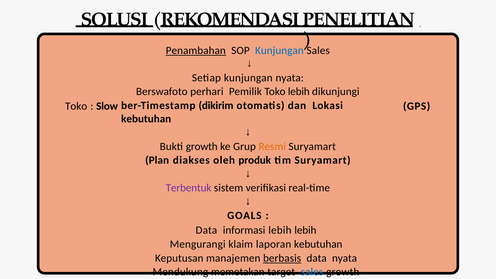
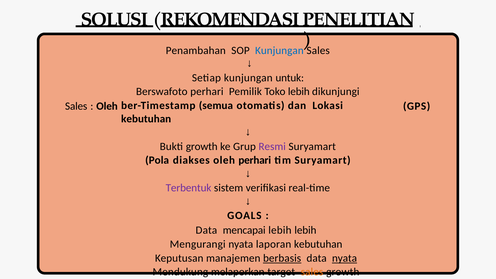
Penambahan underline: present -> none
kunjungan nyata: nyata -> untuk
dikirim: dikirim -> semua
Toko at (76, 106): Toko -> Sales
Slow at (107, 106): Slow -> Oleh
Resmi colour: orange -> purple
Plan: Plan -> Pola
oleh produk: produk -> perhari
informasi: informasi -> mencapai
klaim at (241, 244): klaim -> nyata
nyata at (344, 258) underline: none -> present
memetakan: memetakan -> melaporkan
sales at (312, 272) colour: blue -> orange
